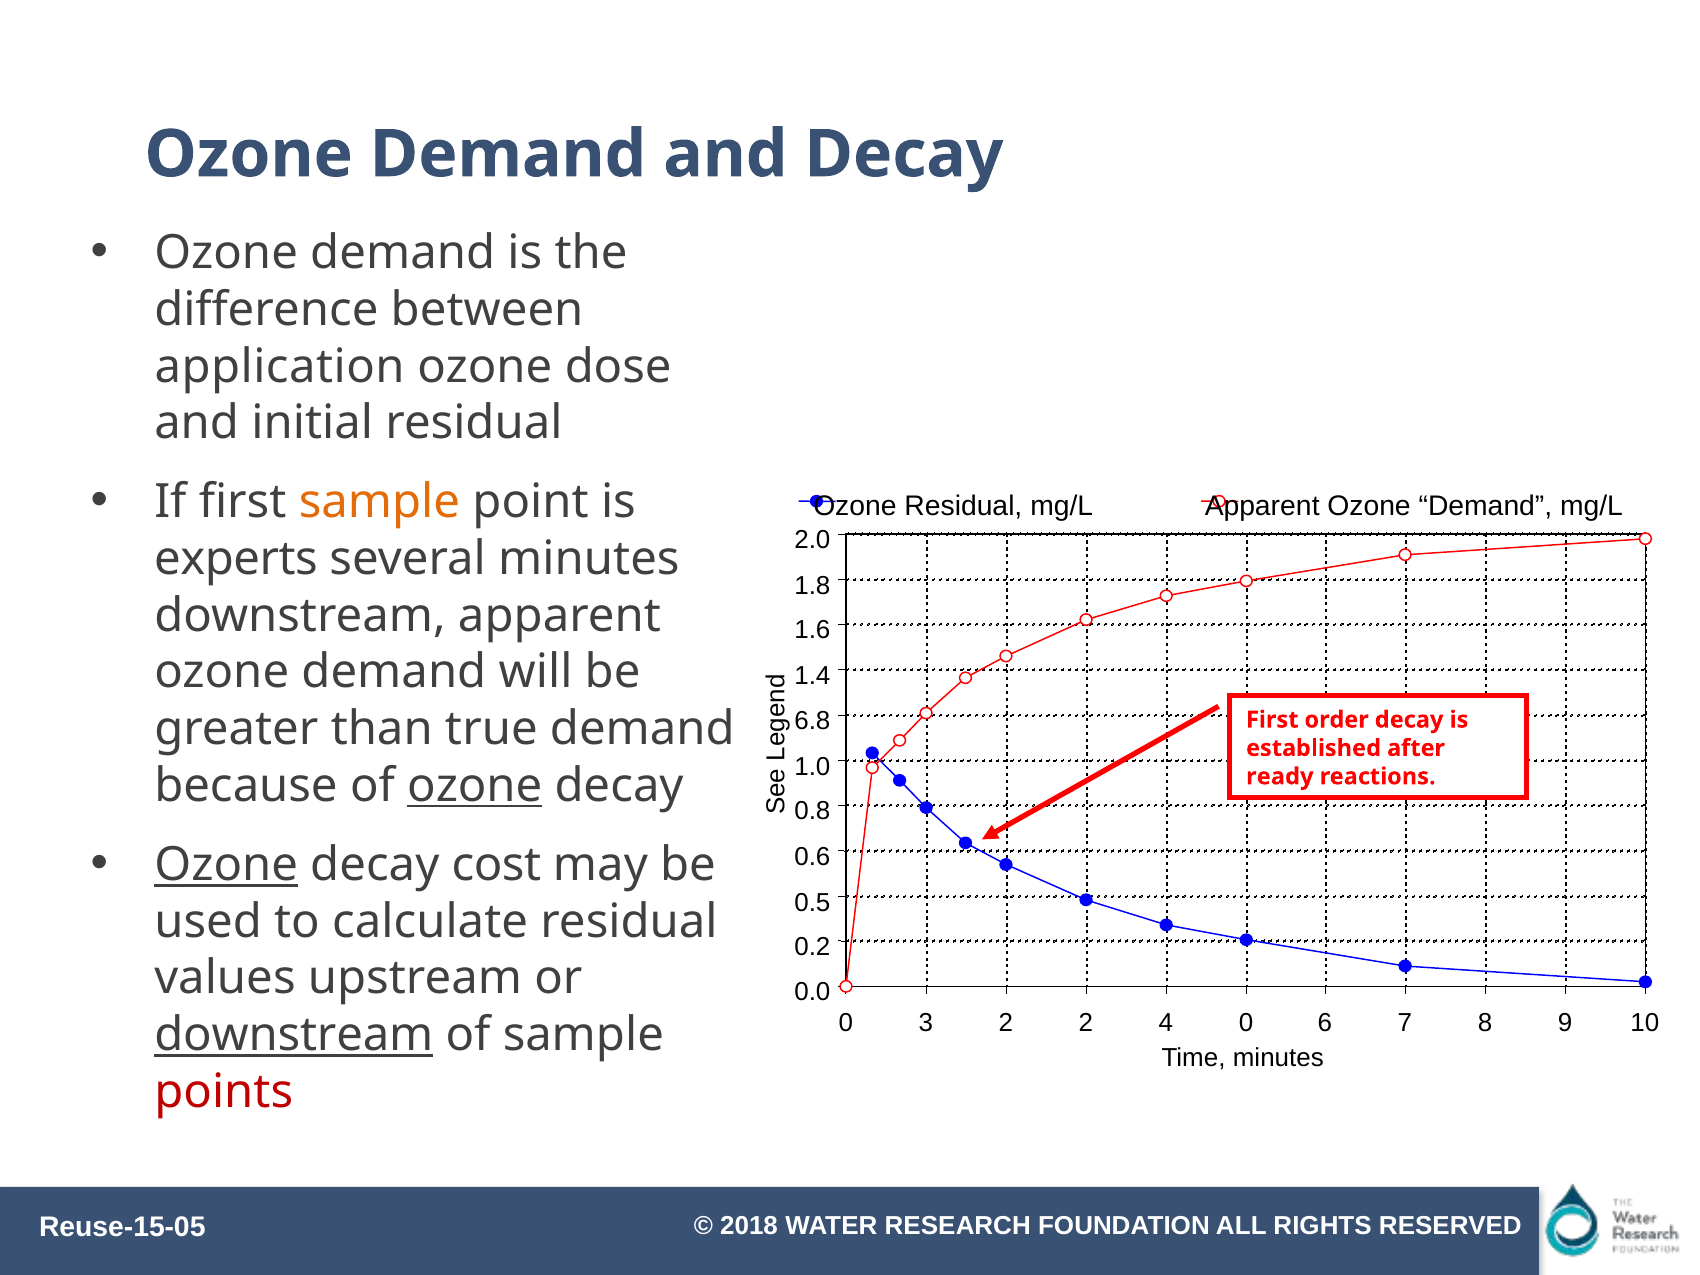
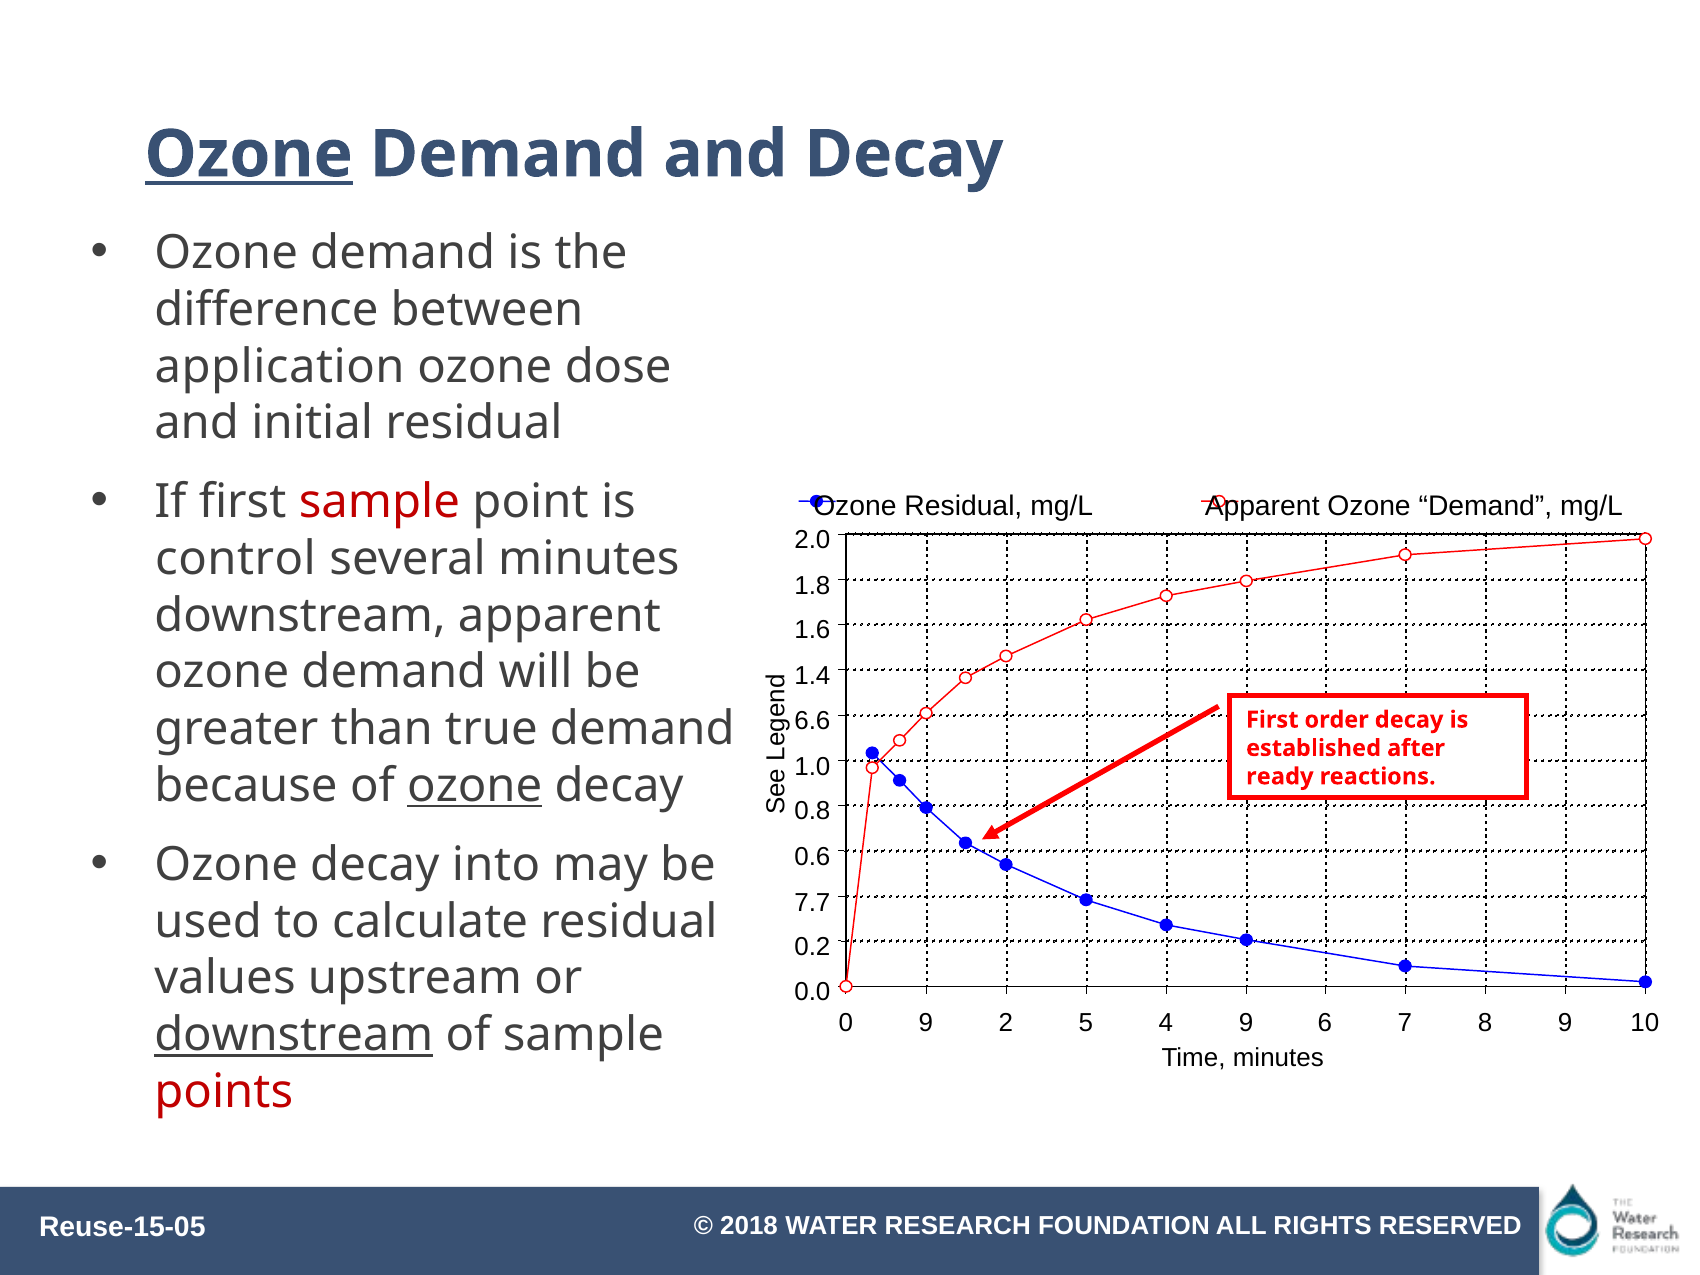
Ozone at (249, 154) underline: none -> present
sample at (379, 502) colour: orange -> red
experts: experts -> control
6.8: 6.8 -> 6.6
Ozone at (226, 865) underline: present -> none
cost: cost -> into
0.5: 0.5 -> 7.7
0 3: 3 -> 9
2 2: 2 -> 5
4 0: 0 -> 9
